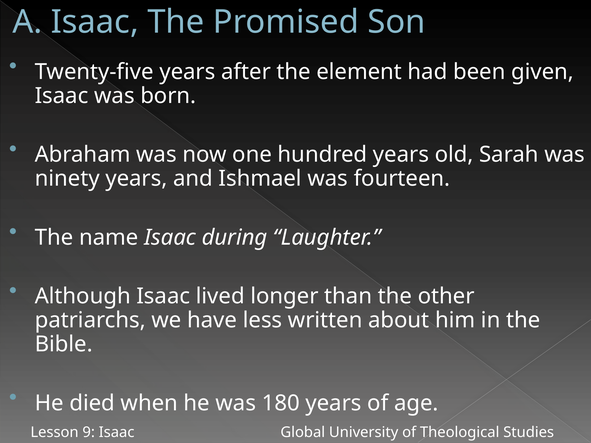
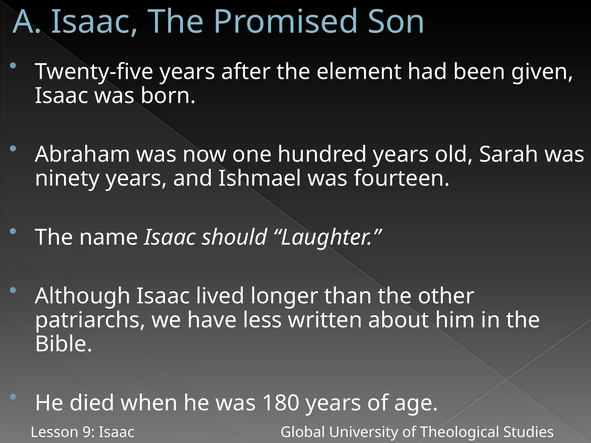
during: during -> should
